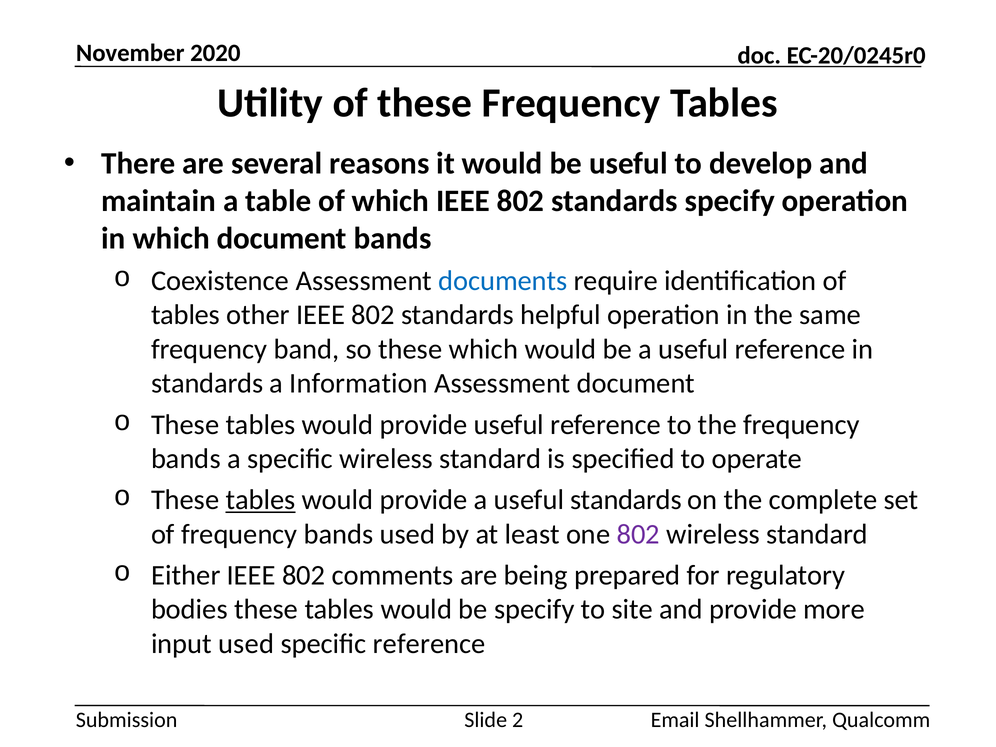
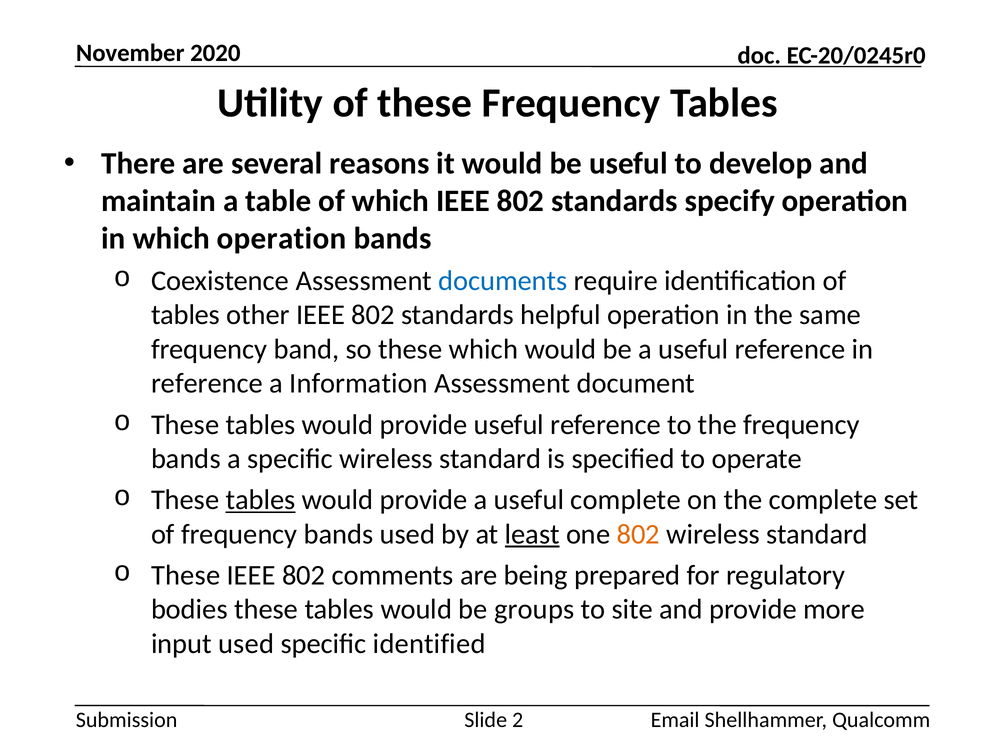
which document: document -> operation
standards at (207, 383): standards -> reference
useful standards: standards -> complete
least underline: none -> present
802 at (638, 534) colour: purple -> orange
Either at (186, 575): Either -> These
be specify: specify -> groups
specific reference: reference -> identified
